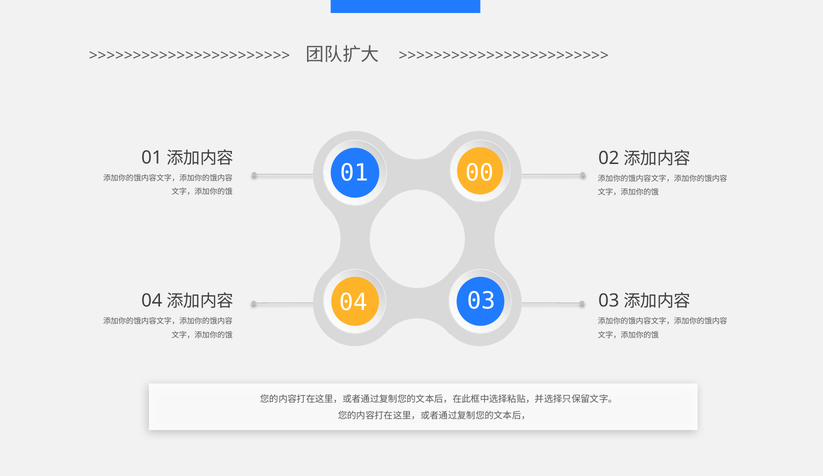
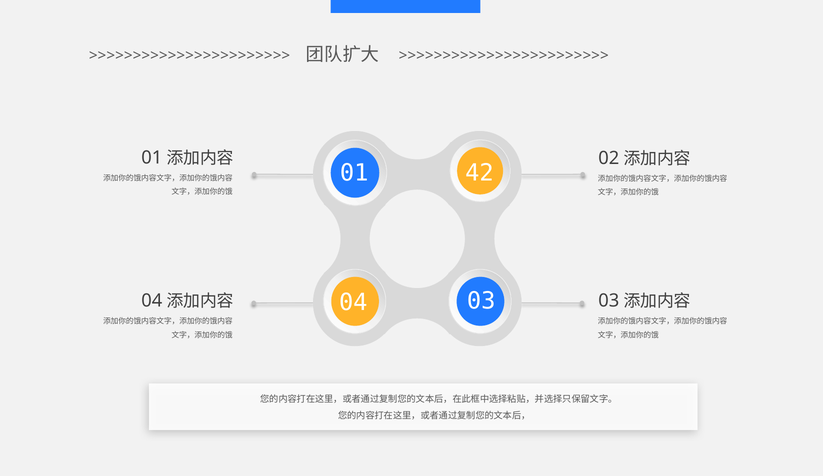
00: 00 -> 42
